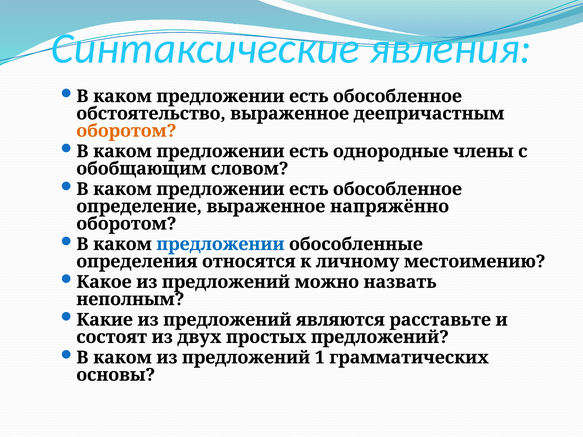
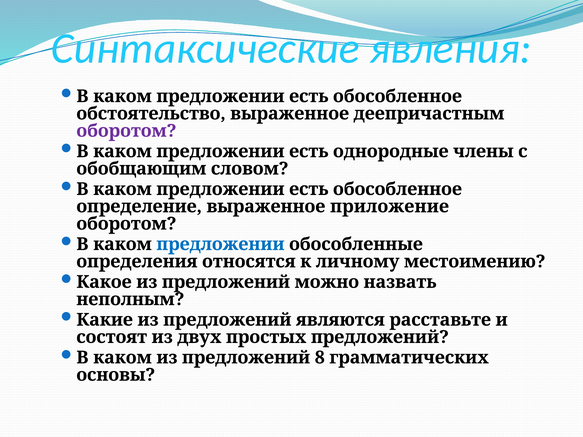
оборотом at (126, 131) colour: orange -> purple
напряжённо: напряжённо -> приложение
1: 1 -> 8
